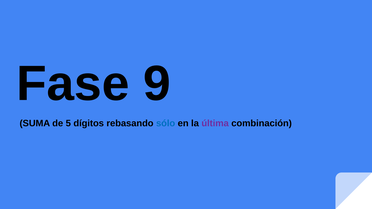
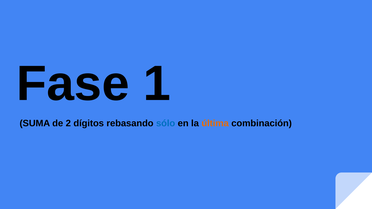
9: 9 -> 1
5: 5 -> 2
última colour: purple -> orange
